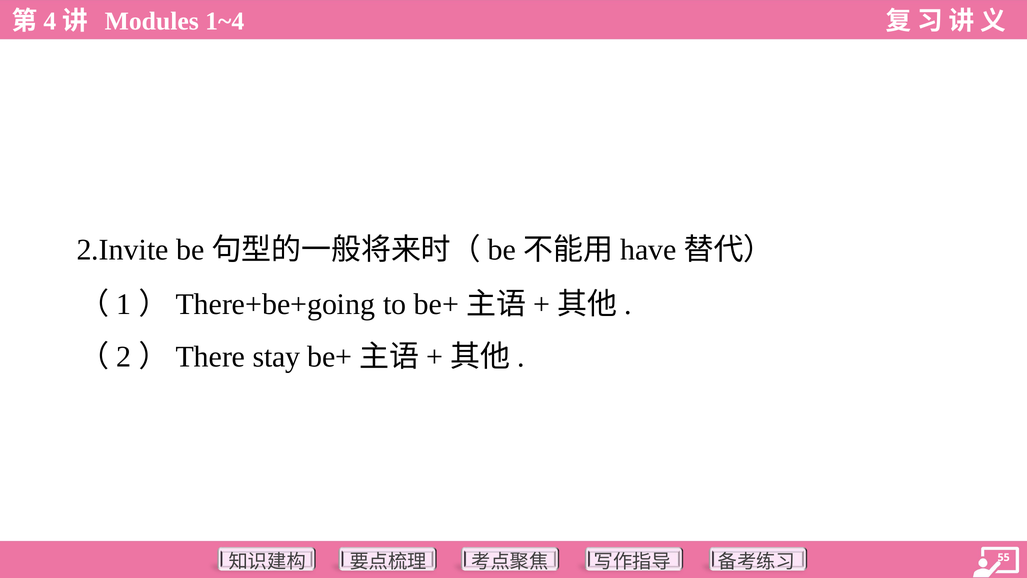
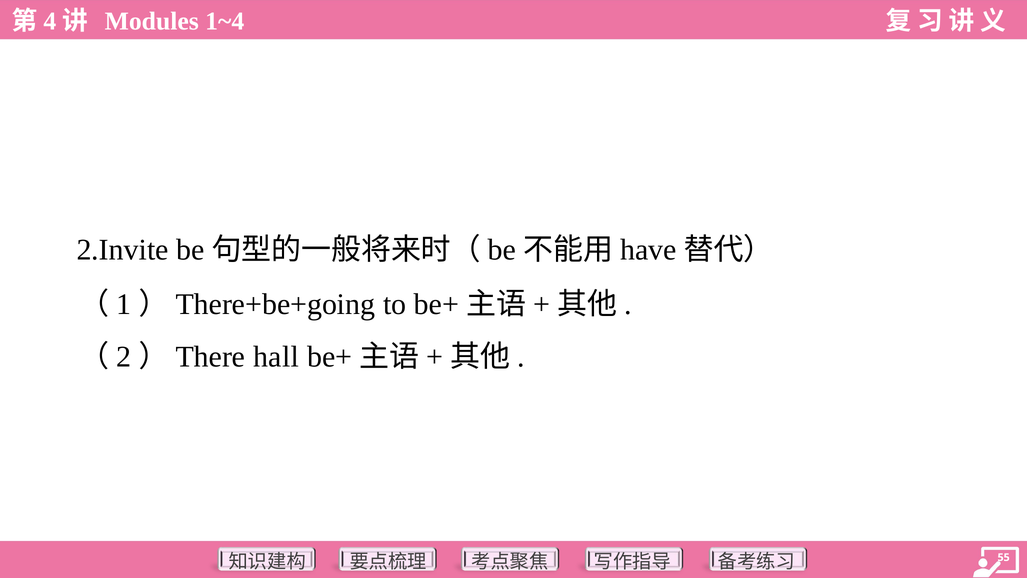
stay: stay -> hall
